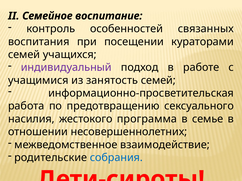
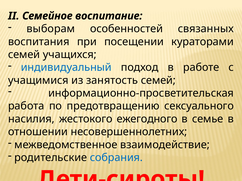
контроль: контроль -> выборам
индивидуальный colour: purple -> blue
программа: программа -> ежегодного
